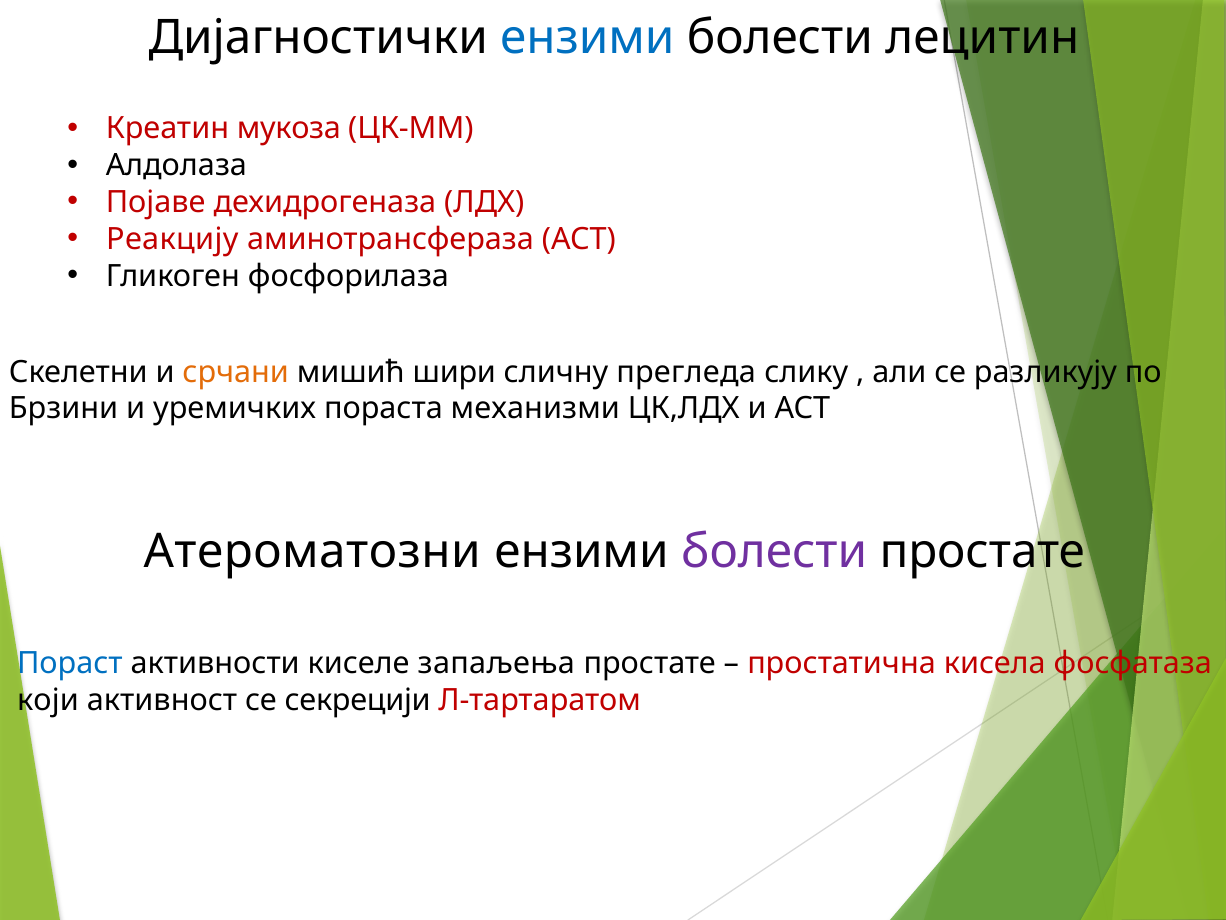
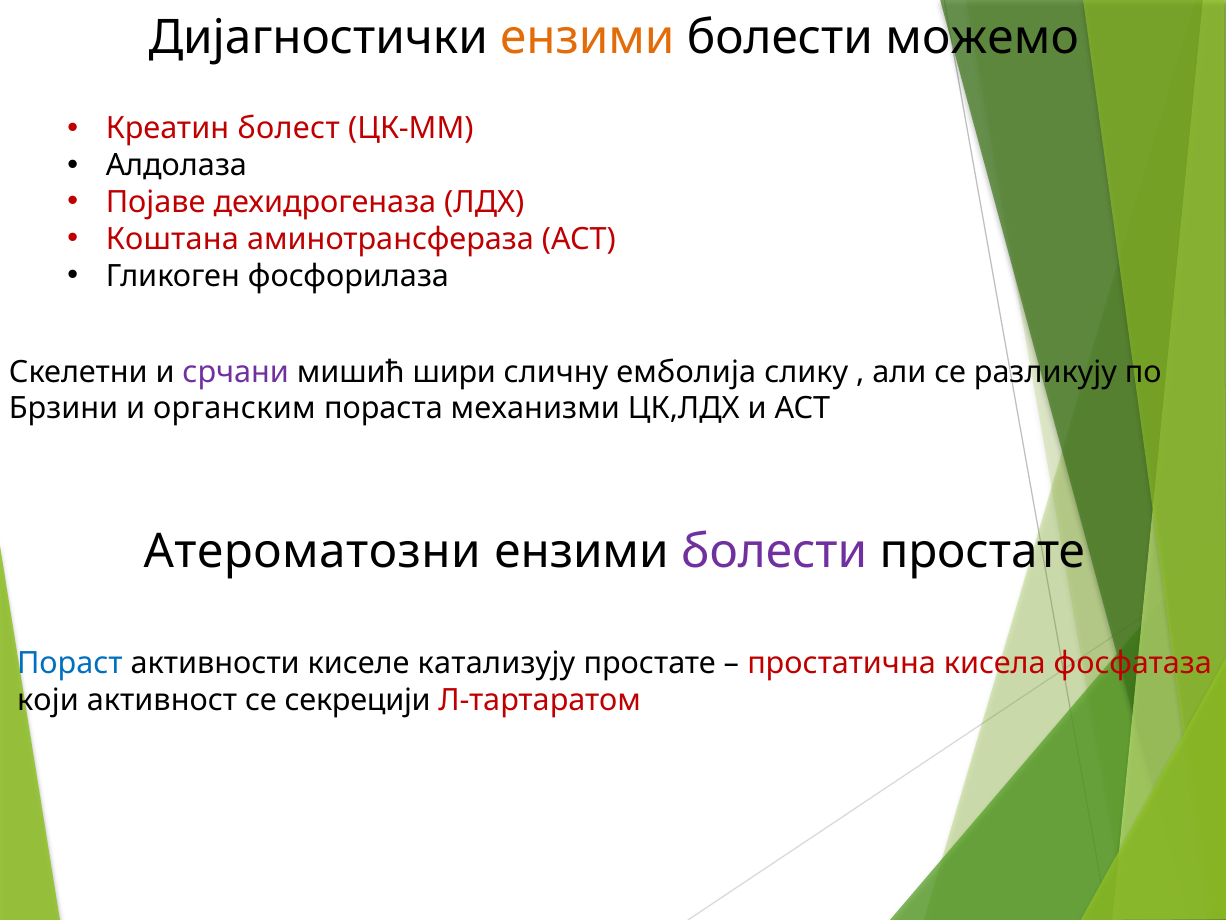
ензими at (587, 38) colour: blue -> orange
лецитин: лецитин -> можемо
мукоза: мукоза -> болест
Реакцију: Реакцију -> Коштана
срчани colour: orange -> purple
прегледа: прегледа -> емболија
уремичких: уремичких -> органским
запаљења: запаљења -> катализују
